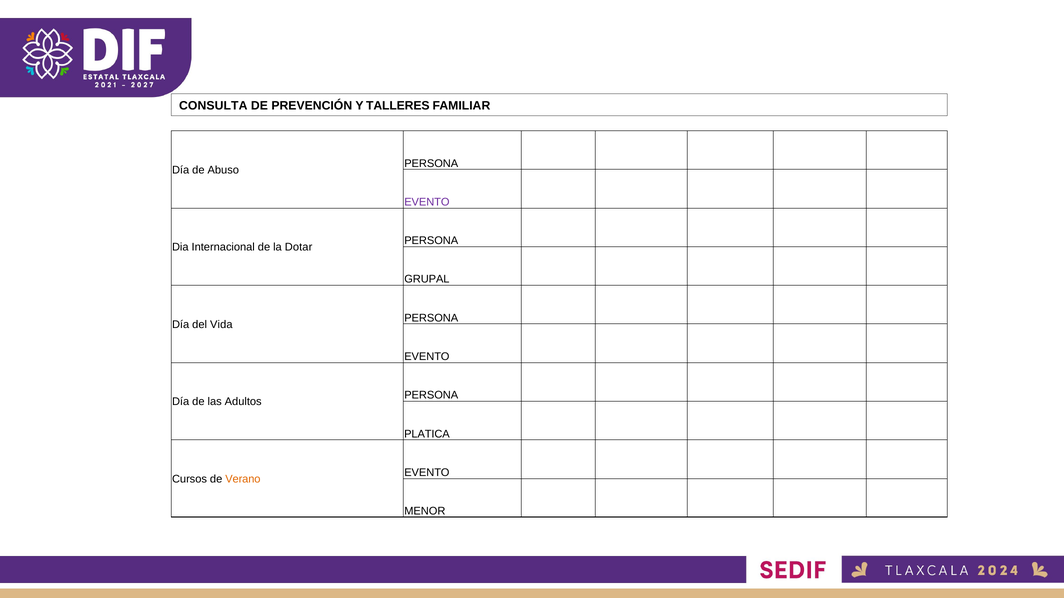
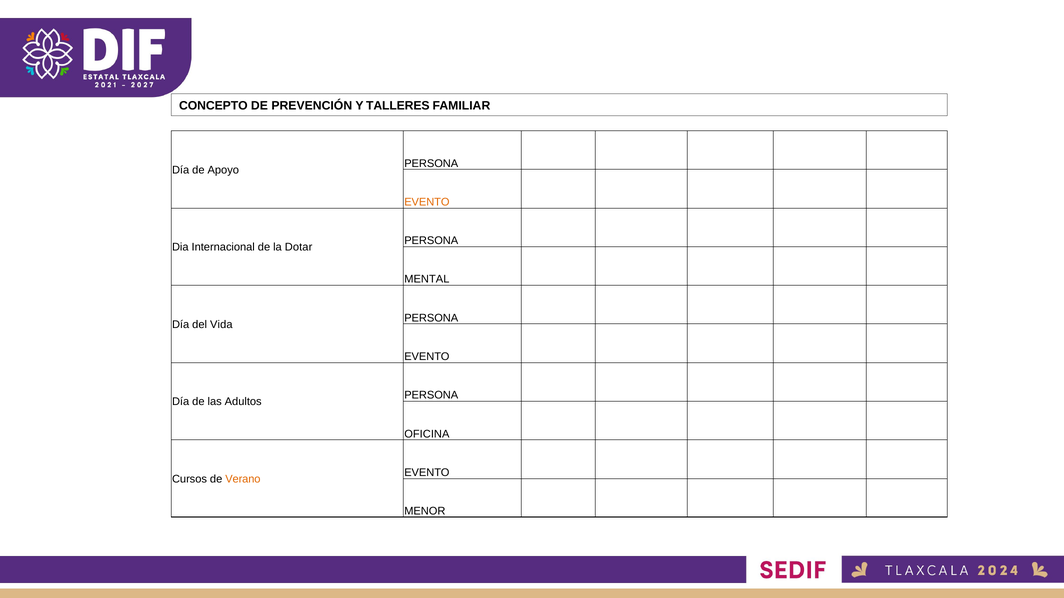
CONSULTA: CONSULTA -> CONCEPTO
Abuso: Abuso -> Apoyo
EVENTO at (427, 202) colour: purple -> orange
GRUPAL: GRUPAL -> MENTAL
PLATICA: PLATICA -> OFICINA
